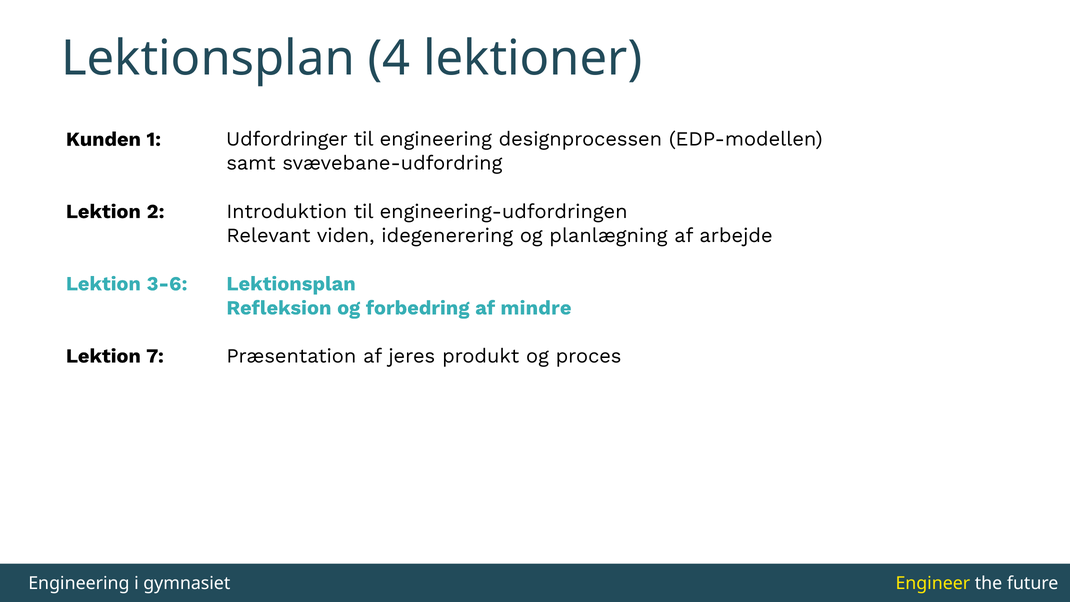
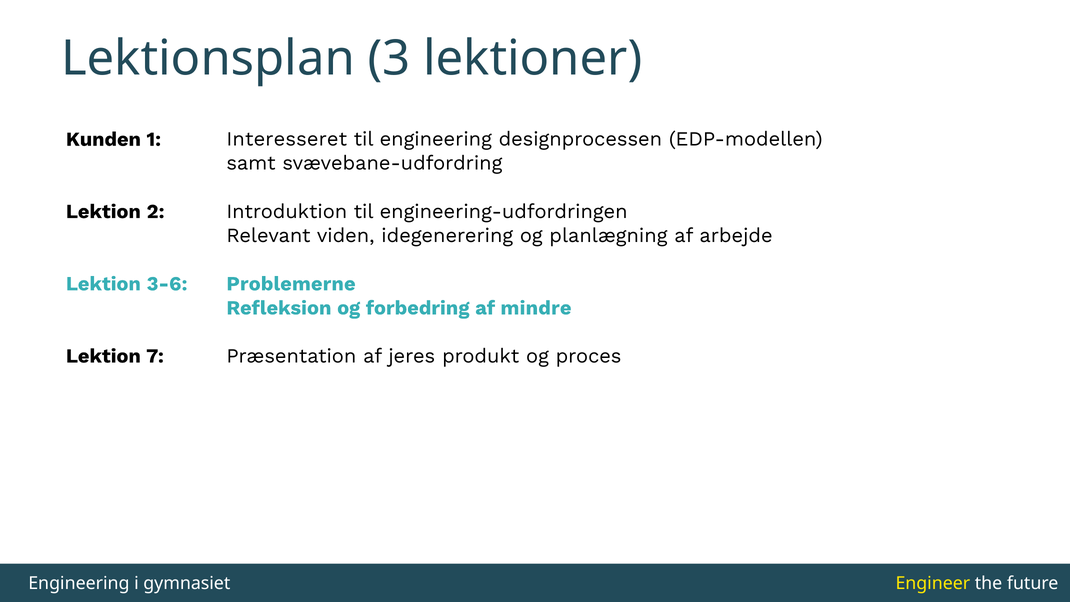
4: 4 -> 3
Udfordringer: Udfordringer -> Interesseret
3-6 Lektionsplan: Lektionsplan -> Problemerne
